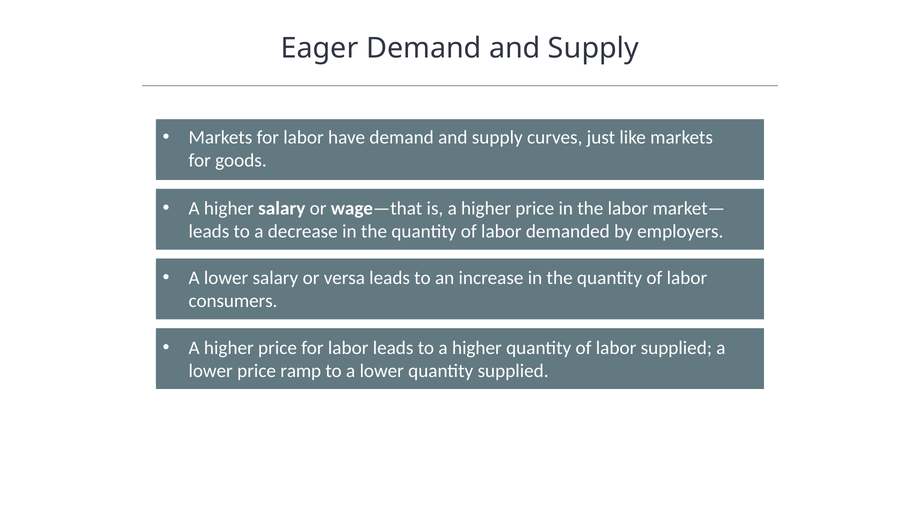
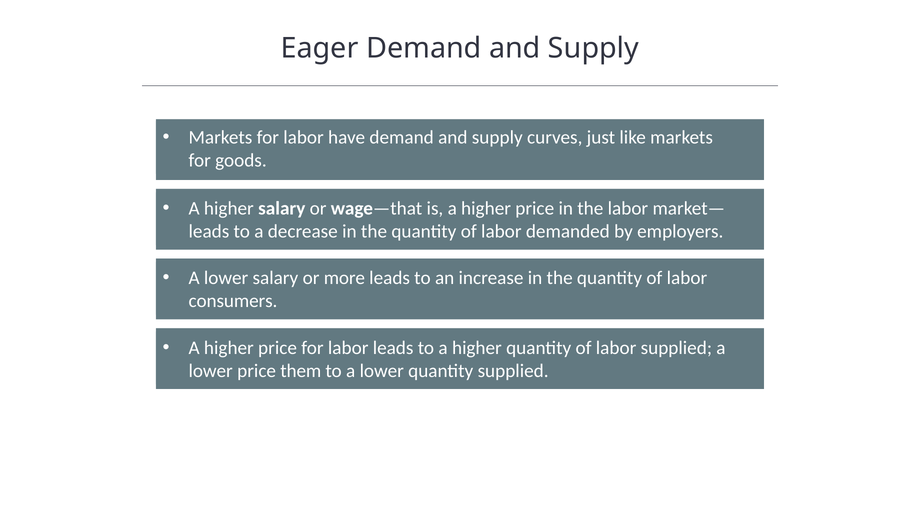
versa: versa -> more
ramp: ramp -> them
